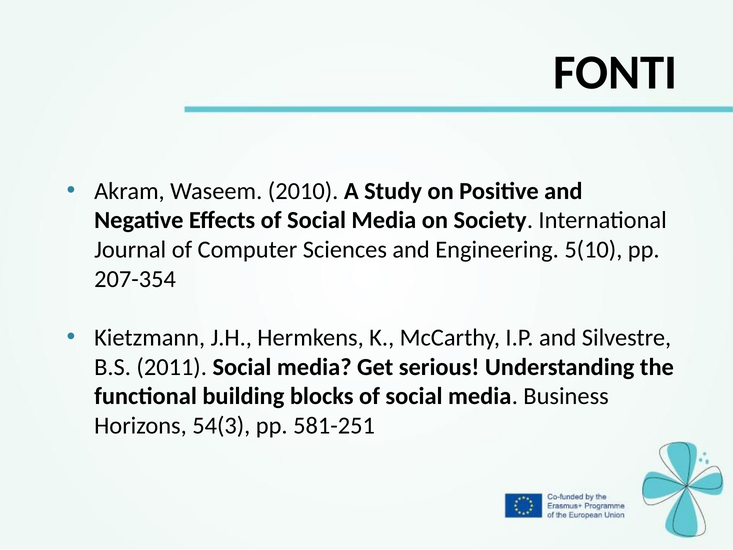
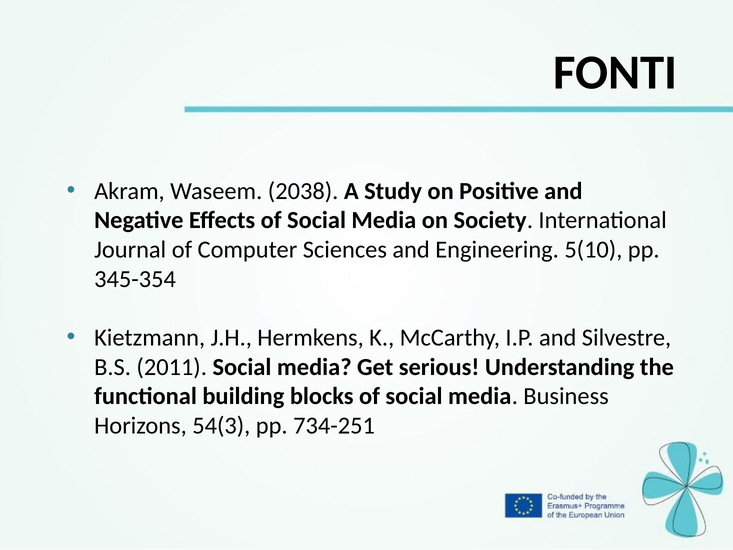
2010: 2010 -> 2038
207-354: 207-354 -> 345-354
581-251: 581-251 -> 734-251
